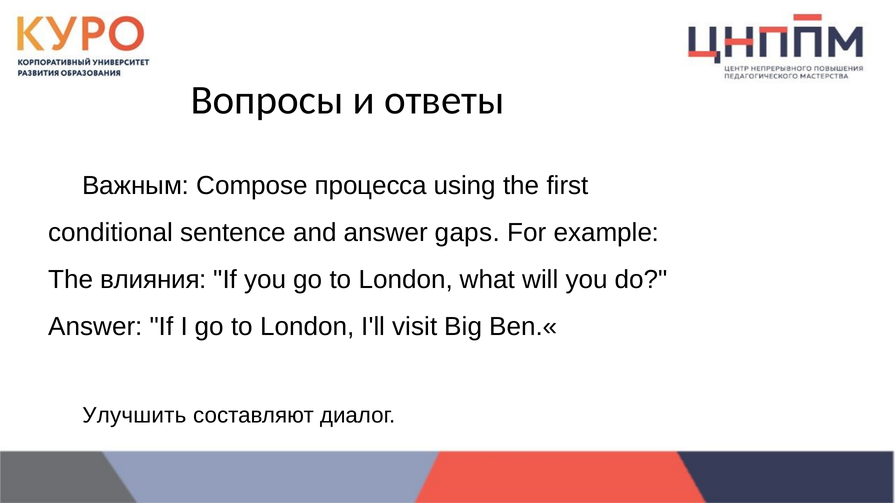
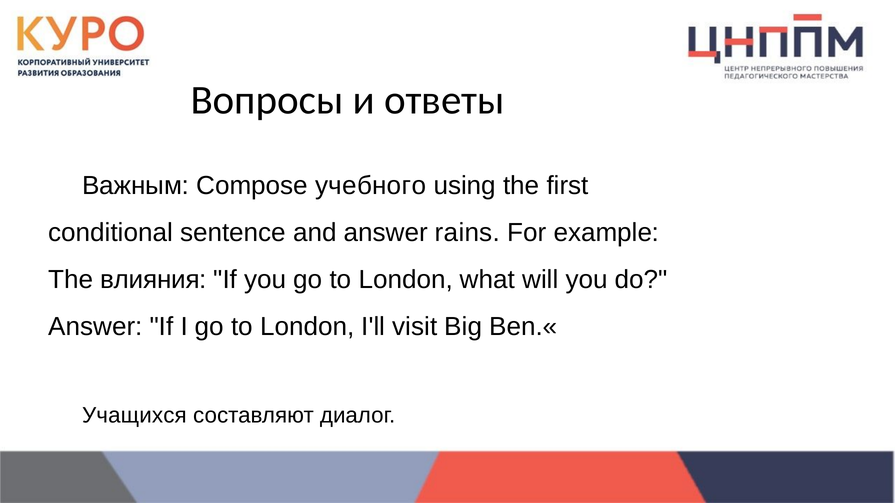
процесса: процесса -> учебного
gaps: gaps -> rains
Улучшить: Улучшить -> Учащихся
